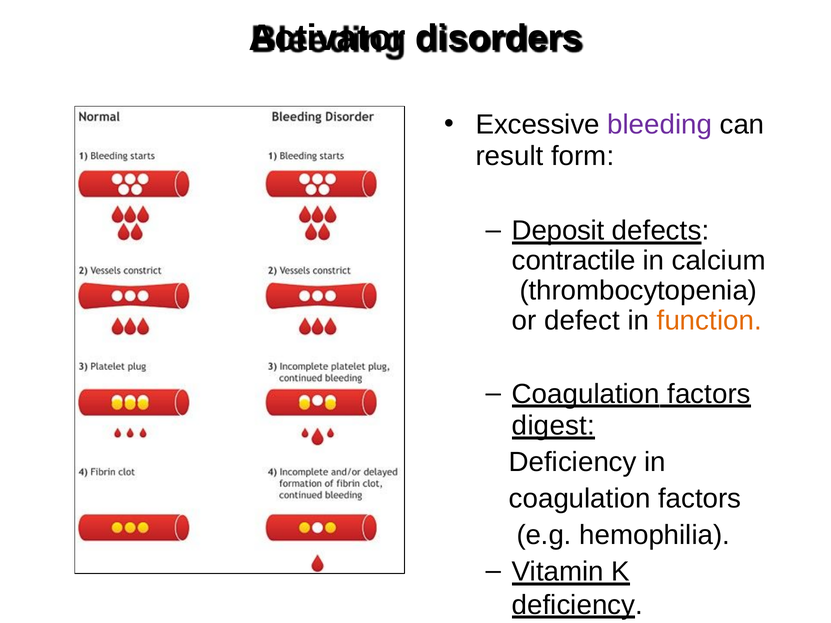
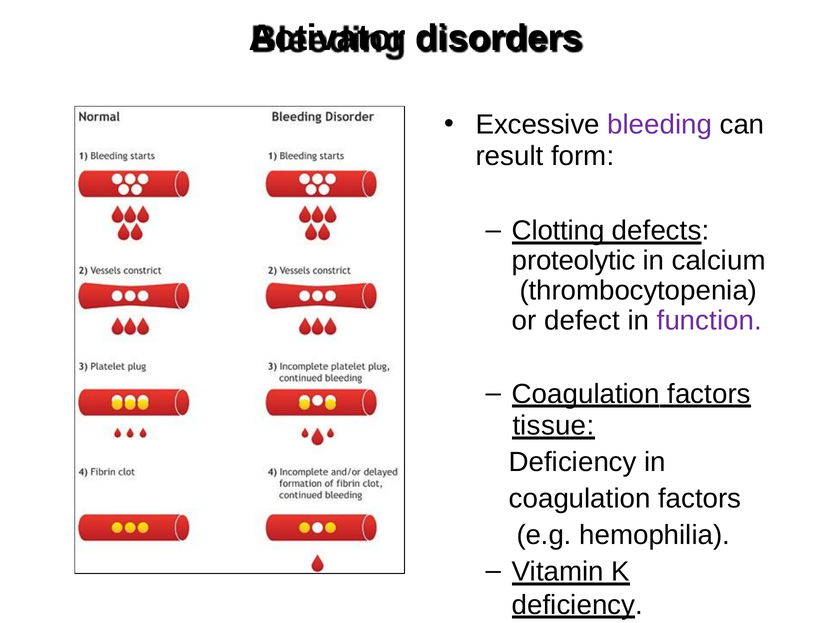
Deposit: Deposit -> Clotting
contractile: contractile -> proteolytic
function colour: orange -> purple
digest: digest -> tissue
